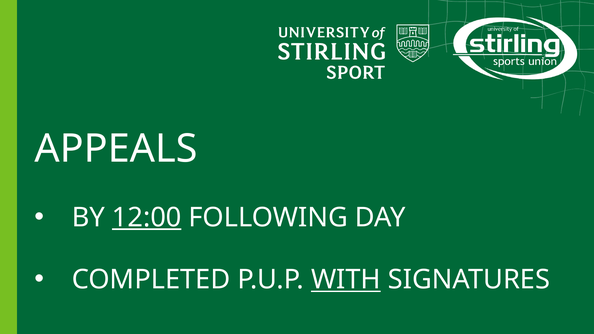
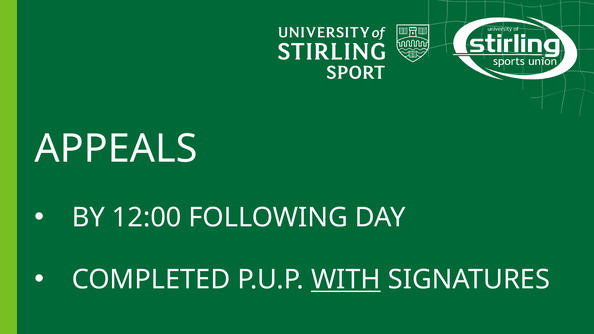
12:00 underline: present -> none
